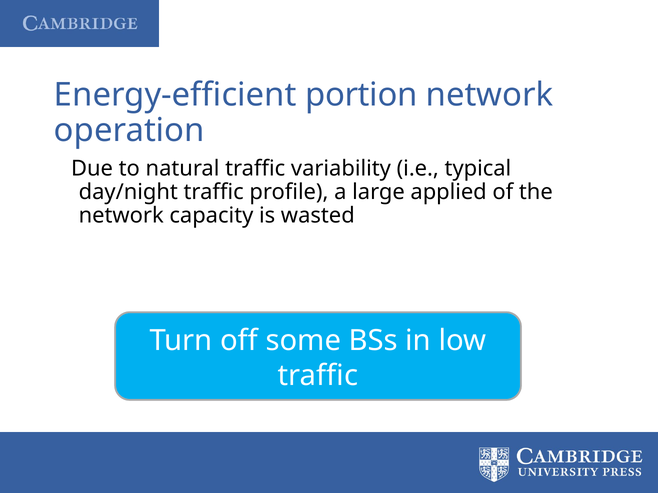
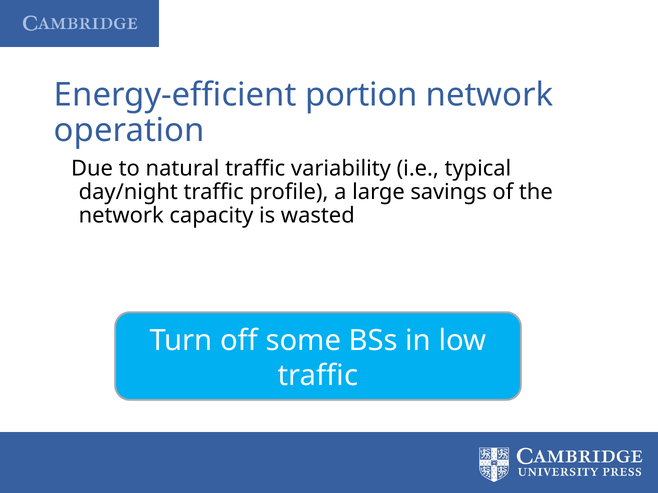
applied: applied -> savings
